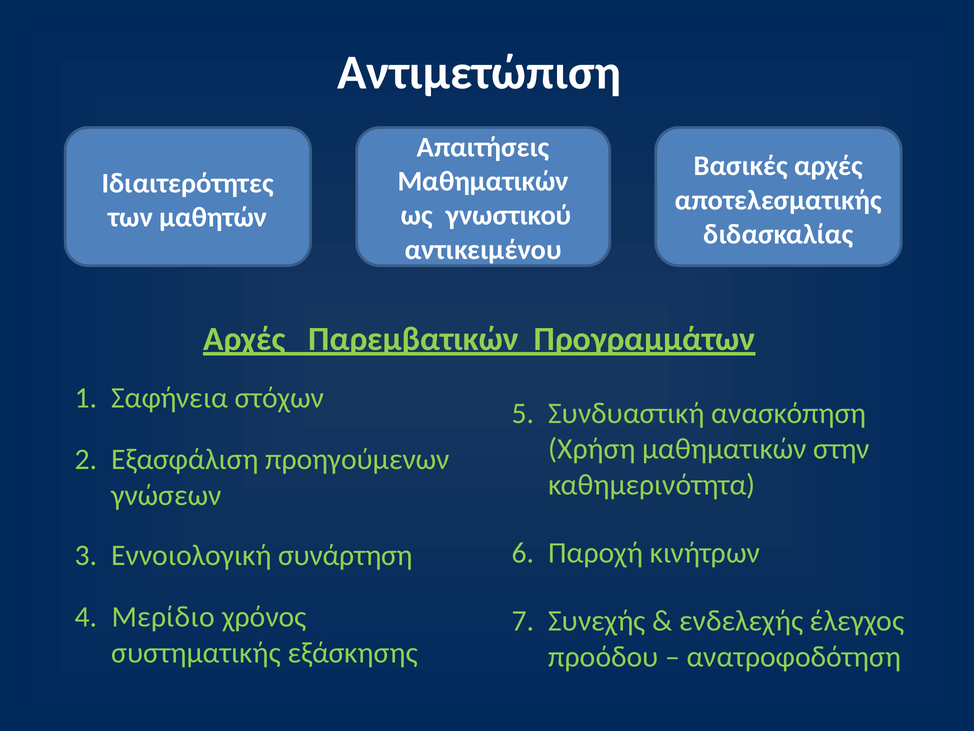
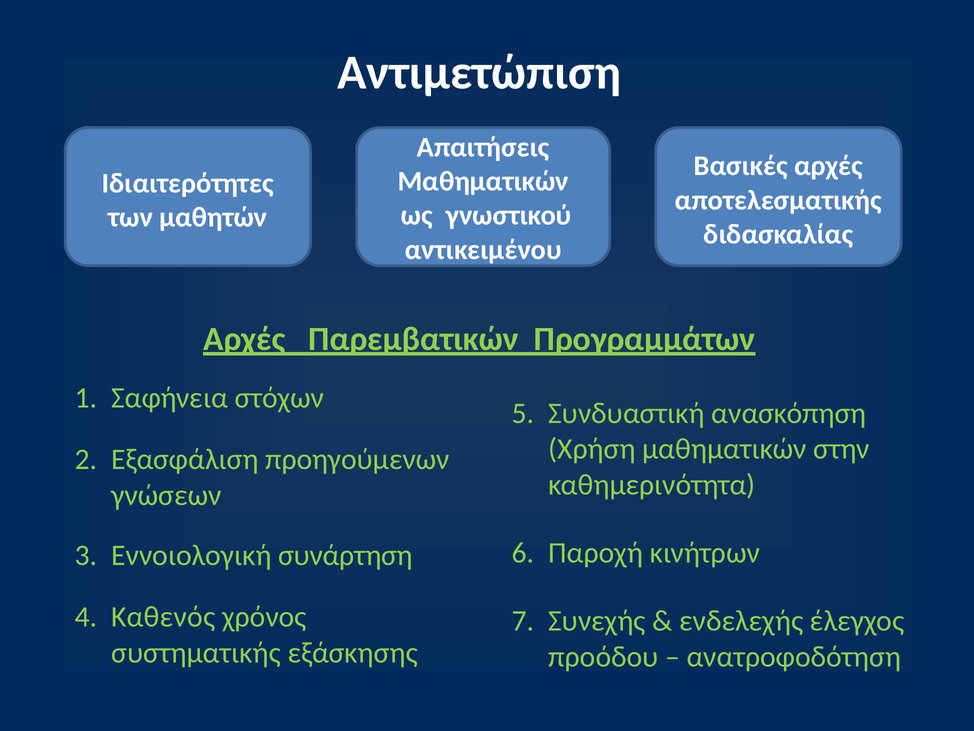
Μερίδιο: Μερίδιο -> Καθενός
